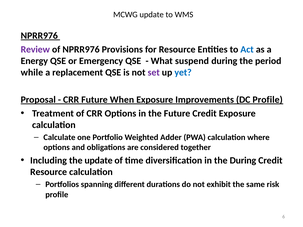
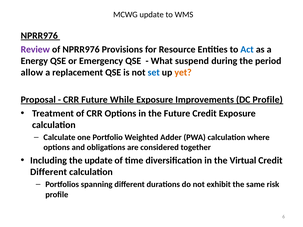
while: while -> allow
set colour: purple -> blue
yet colour: blue -> orange
When: When -> While
the During: During -> Virtual
Resource at (49, 172): Resource -> Different
